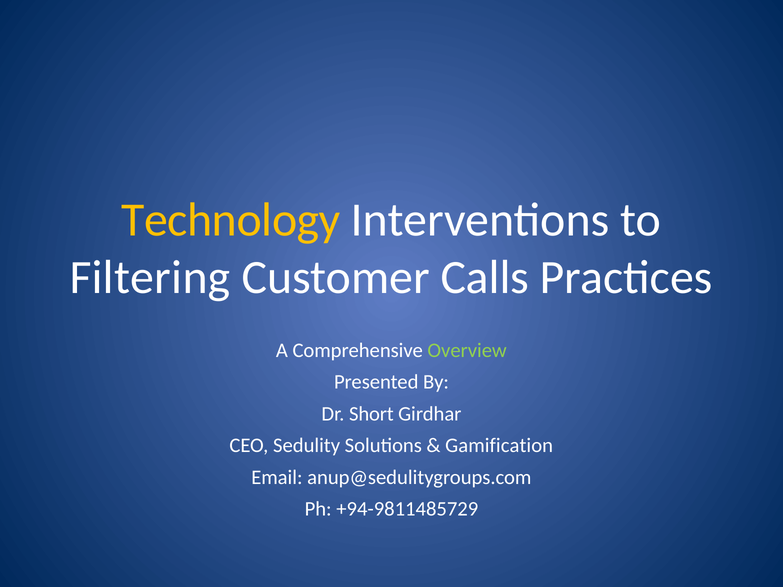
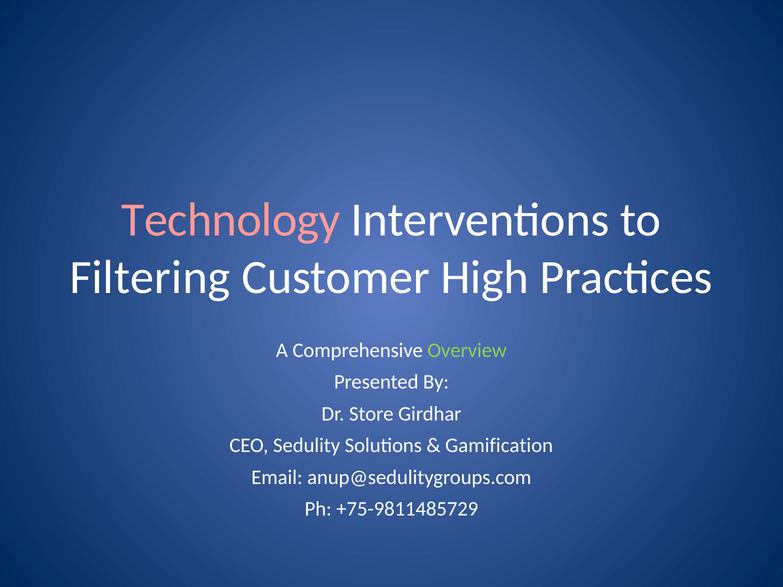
Technology colour: yellow -> pink
Calls: Calls -> High
Short: Short -> Store
+94-9811485729: +94-9811485729 -> +75-9811485729
